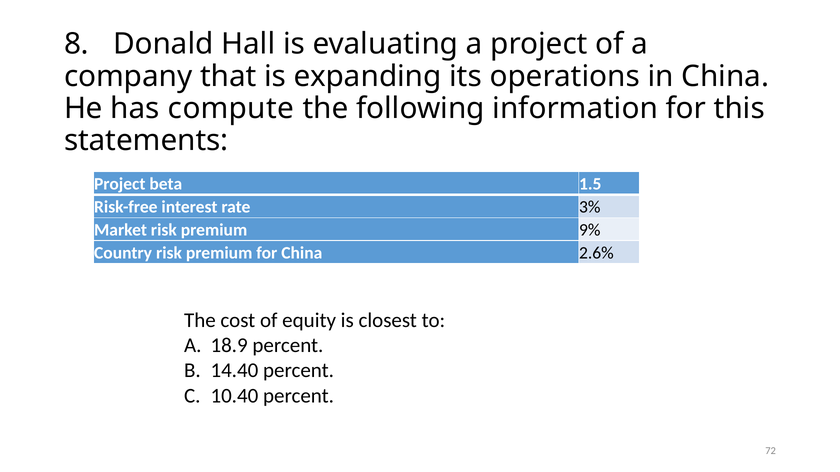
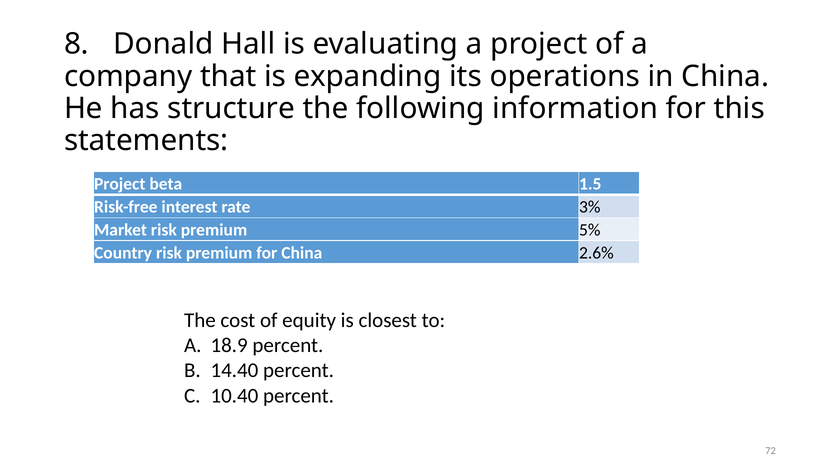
compute: compute -> structure
9%: 9% -> 5%
